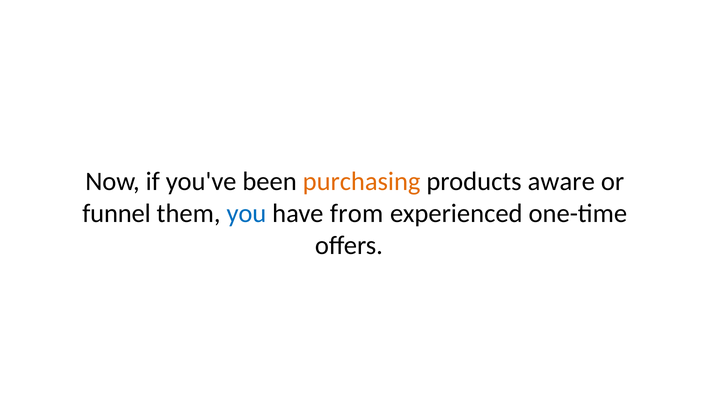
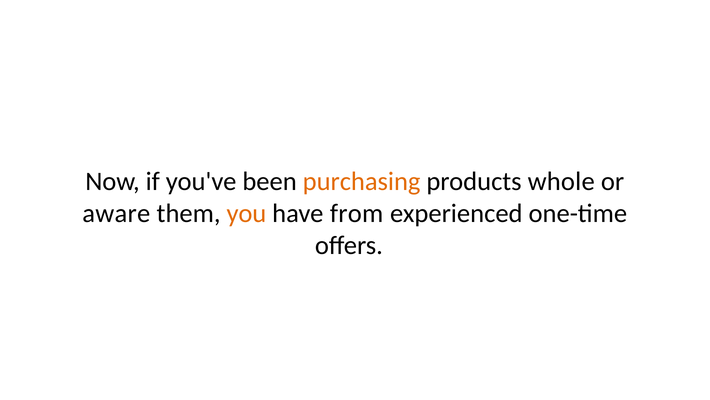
aware: aware -> whole
funnel: funnel -> aware
you colour: blue -> orange
